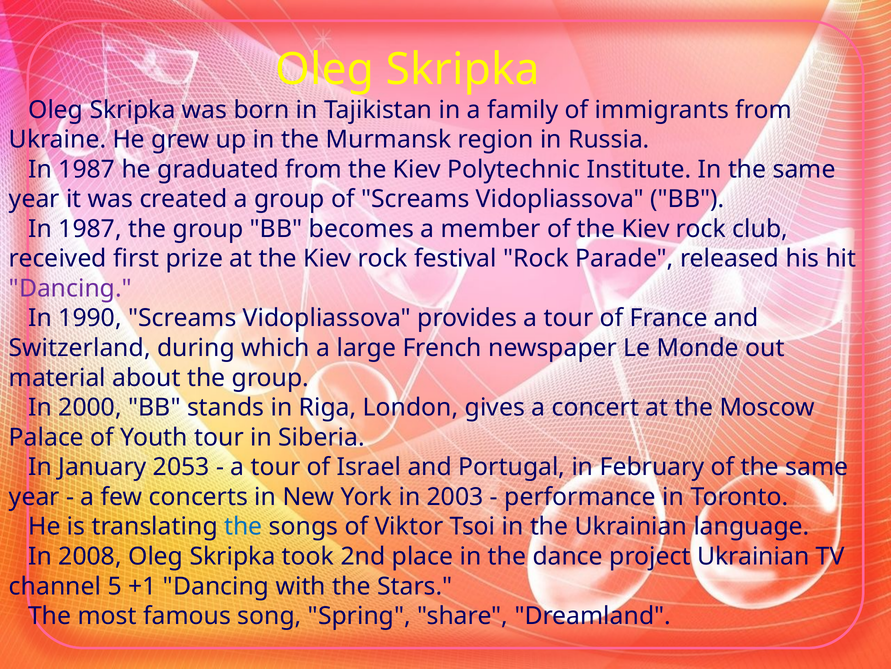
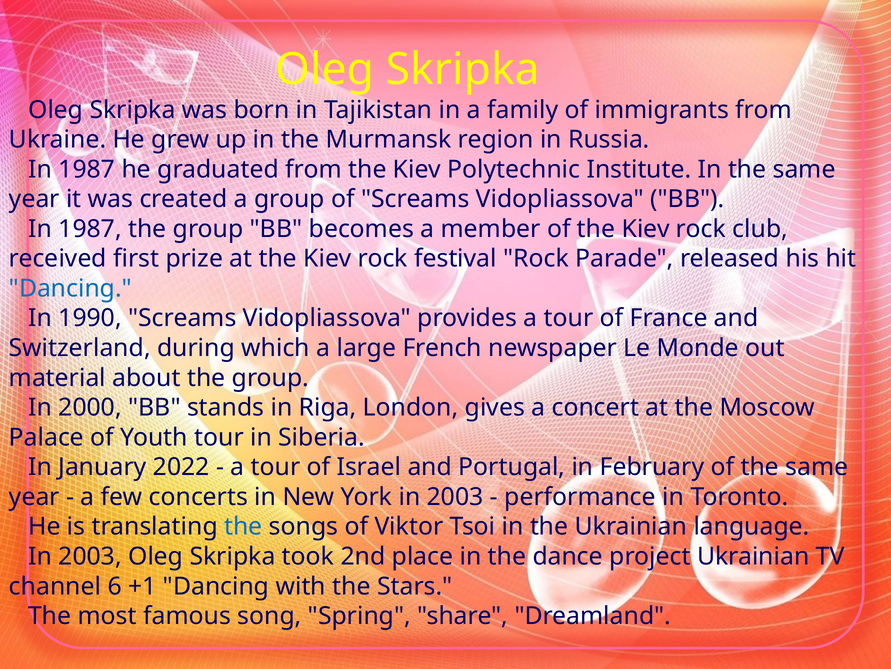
Dancing at (70, 288) colour: purple -> blue
2053: 2053 -> 2022
2008 at (90, 556): 2008 -> 2003
5: 5 -> 6
